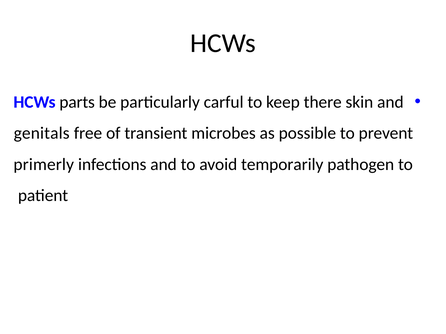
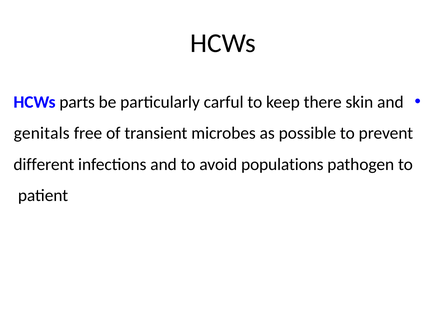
primerly: primerly -> different
temporarily: temporarily -> populations
